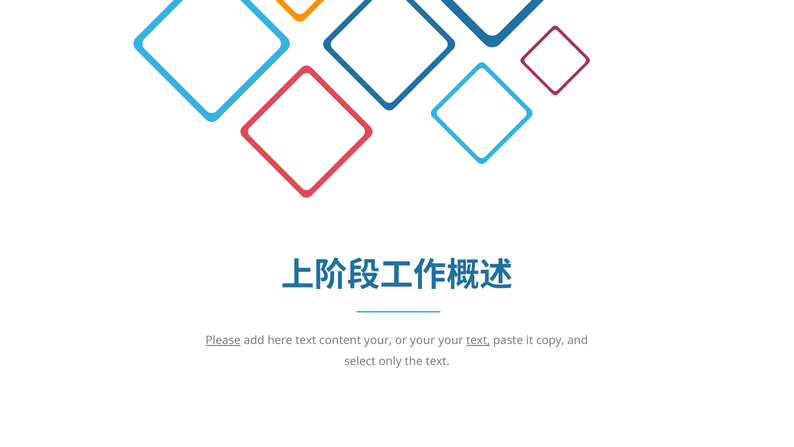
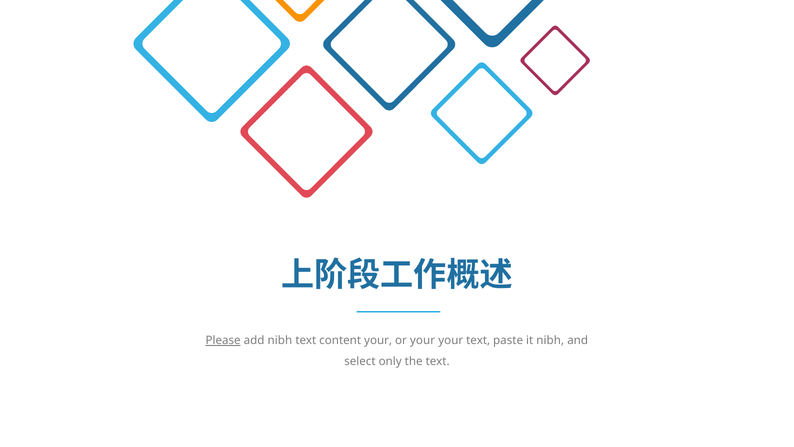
add here: here -> nibh
text at (478, 340) underline: present -> none
it copy: copy -> nibh
